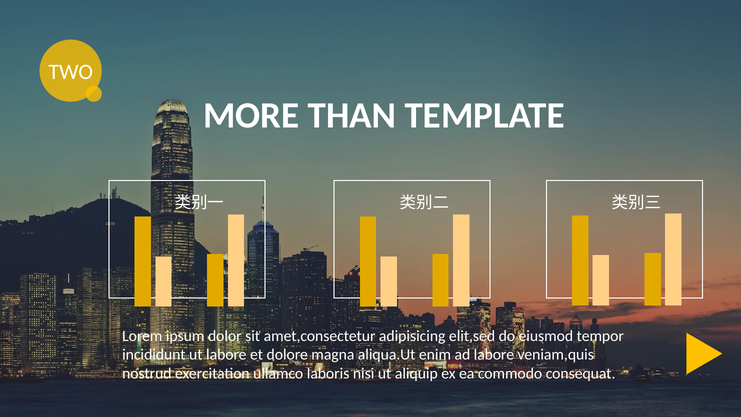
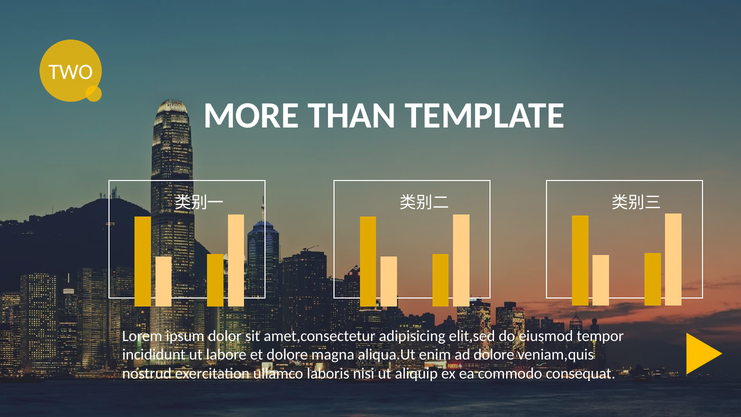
ad labore: labore -> dolore
